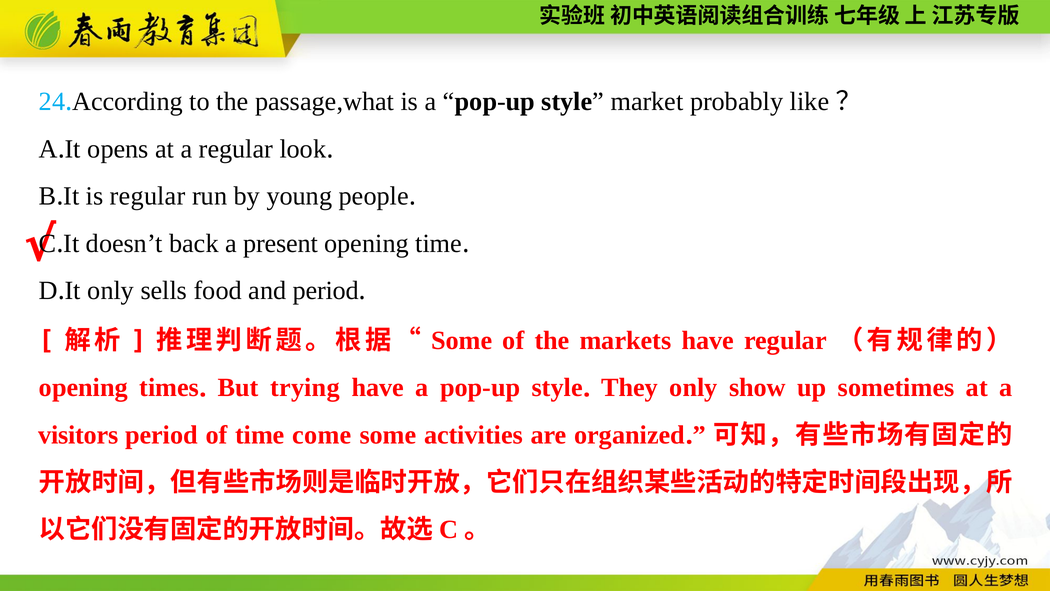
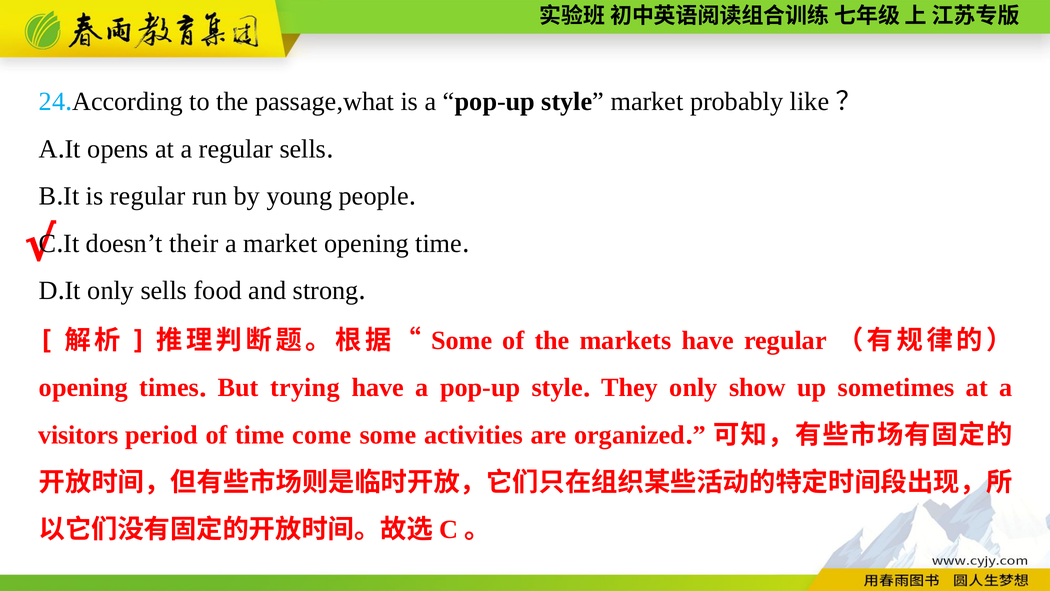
regular look: look -> sells
back: back -> their
a present: present -> market
and period: period -> strong
